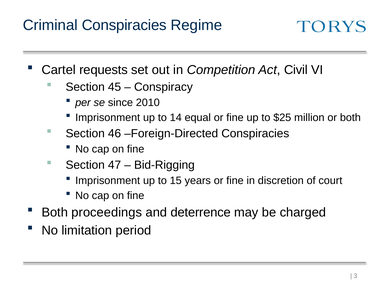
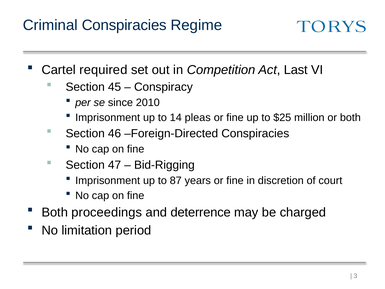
requests: requests -> required
Civil: Civil -> Last
equal: equal -> pleas
15: 15 -> 87
